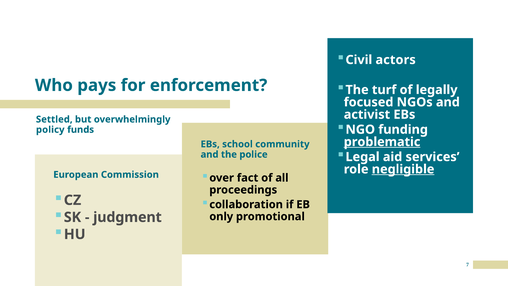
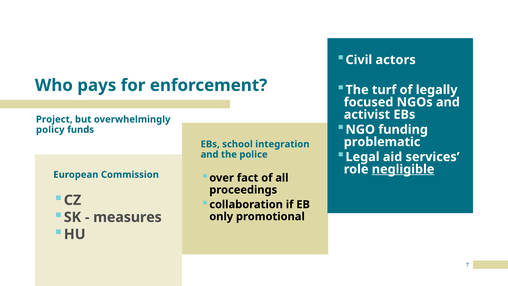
Settled: Settled -> Project
problematic underline: present -> none
community: community -> integration
judgment: judgment -> measures
